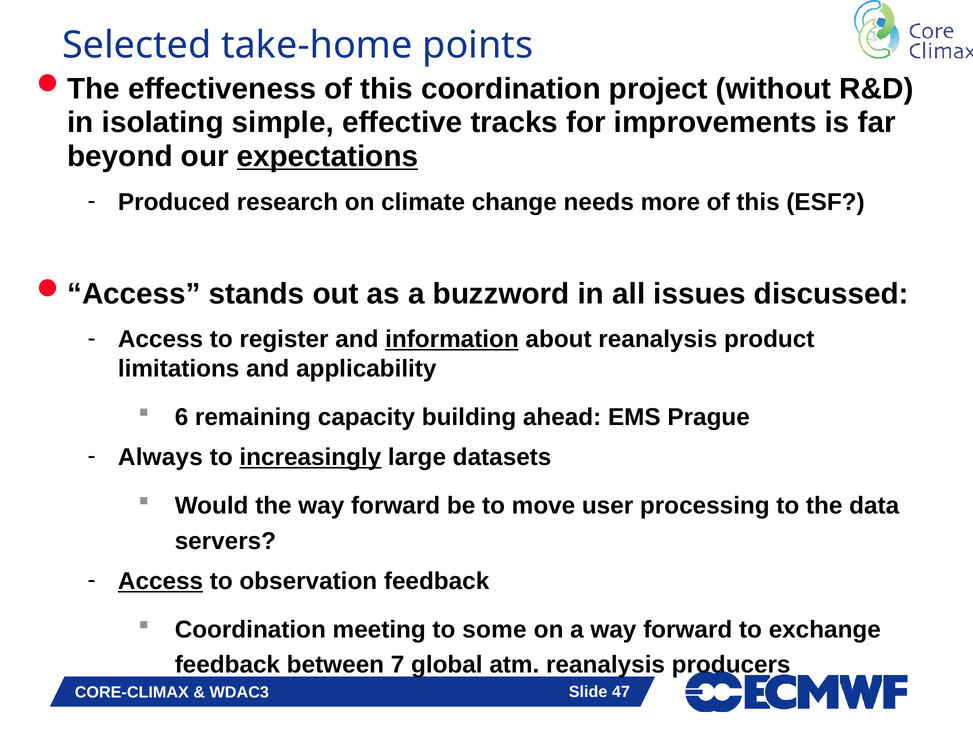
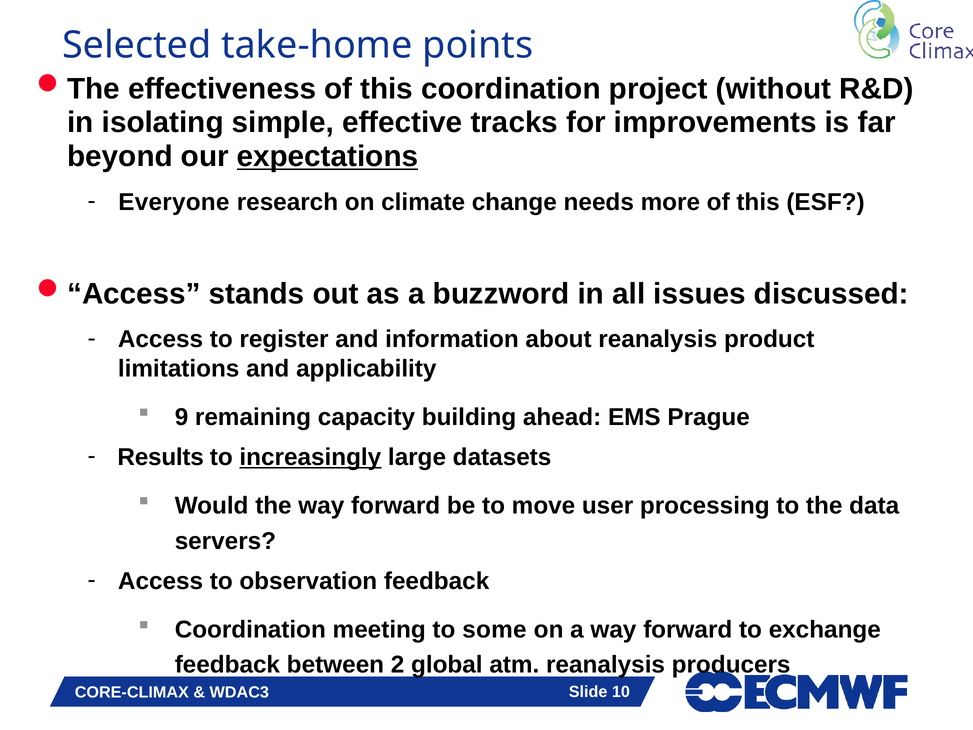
Produced: Produced -> Everyone
information underline: present -> none
6: 6 -> 9
Always: Always -> Results
Access at (161, 581) underline: present -> none
7: 7 -> 2
47: 47 -> 10
